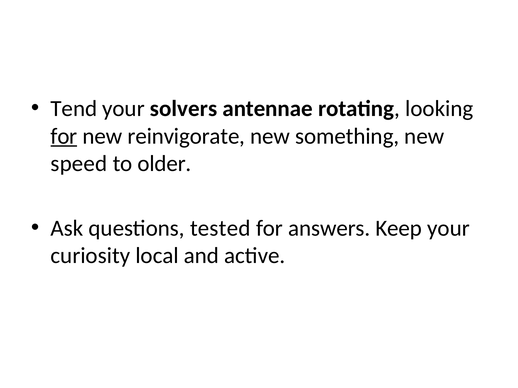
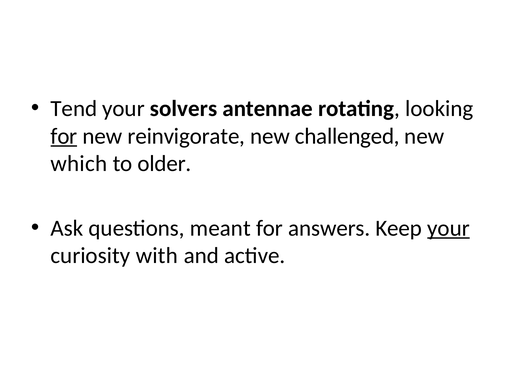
something: something -> challenged
speed: speed -> which
tested: tested -> meant
your at (449, 228) underline: none -> present
local: local -> with
